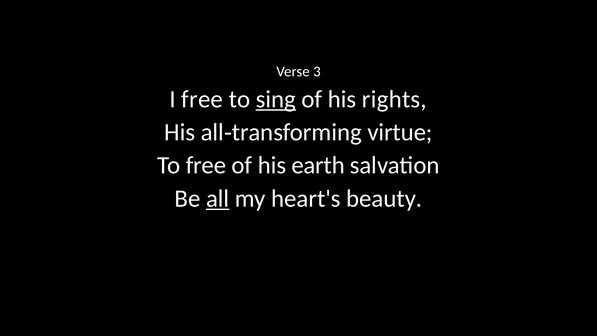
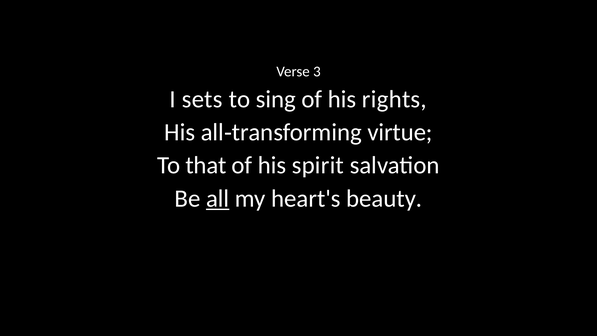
I free: free -> sets
sing underline: present -> none
To free: free -> that
earth: earth -> spirit
